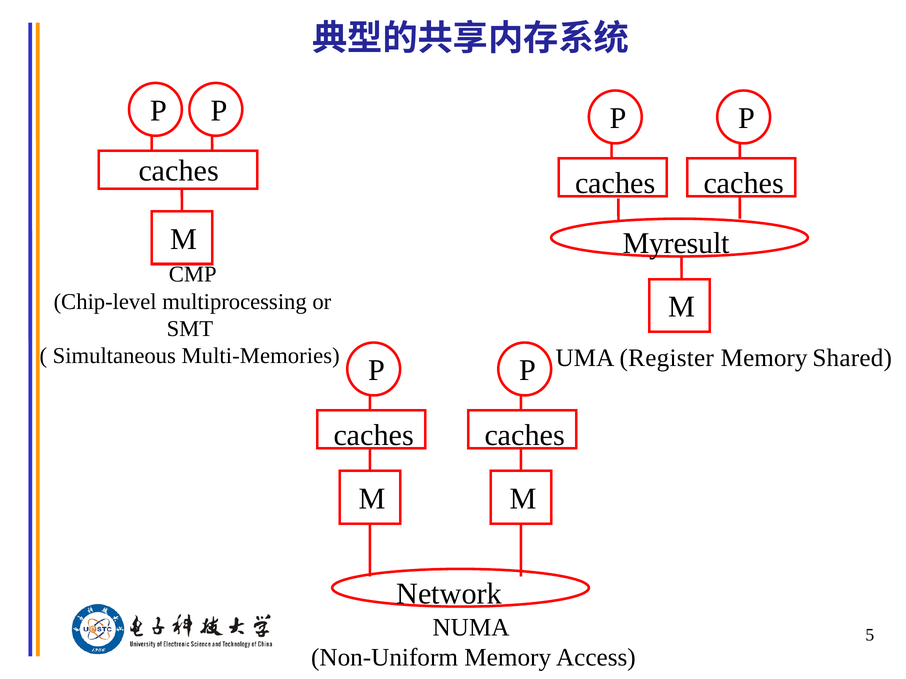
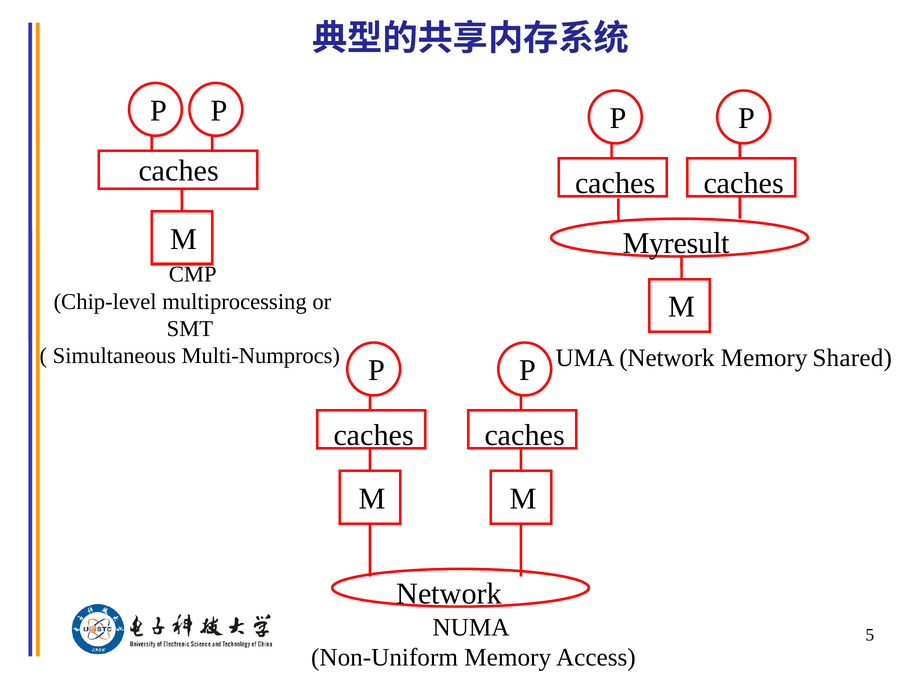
Multi-Memories: Multi-Memories -> Multi-Numprocs
UMA Register: Register -> Network
